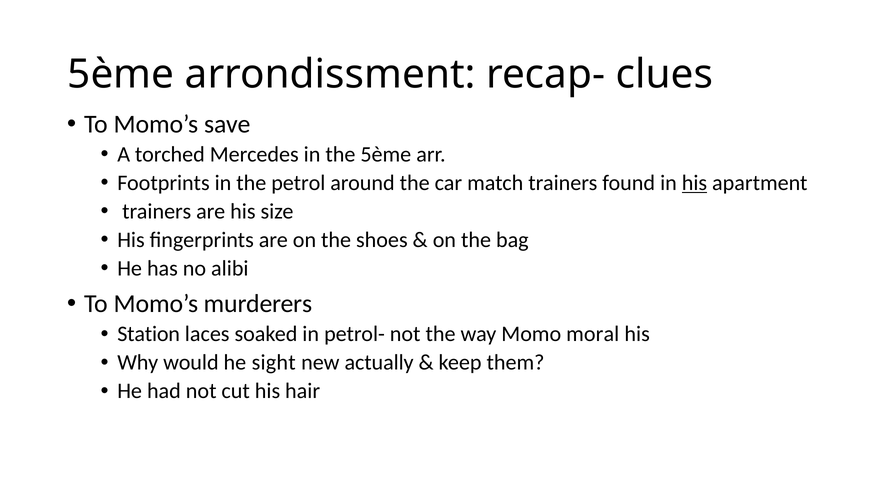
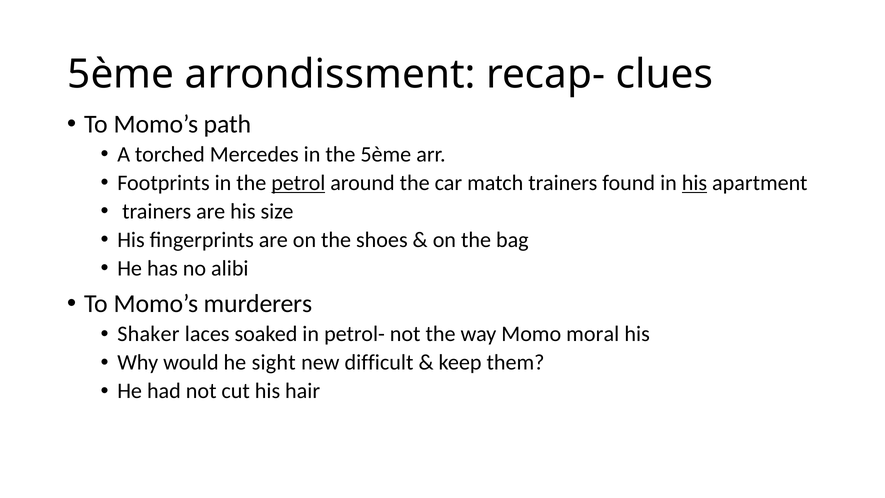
save: save -> path
petrol underline: none -> present
Station: Station -> Shaker
actually: actually -> difficult
